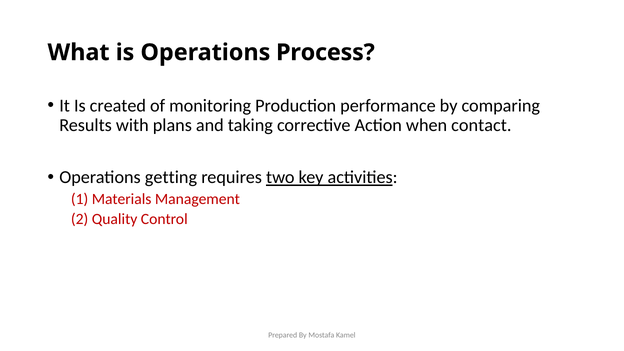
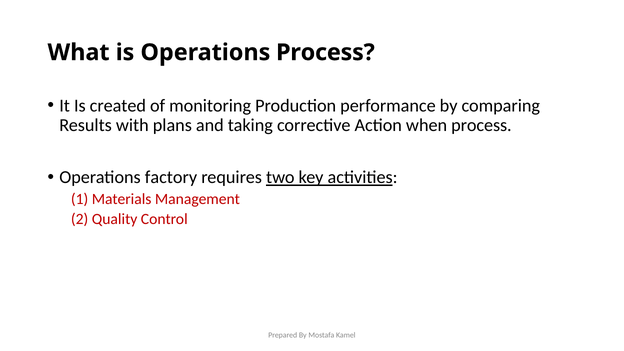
when contact: contact -> process
getting: getting -> factory
